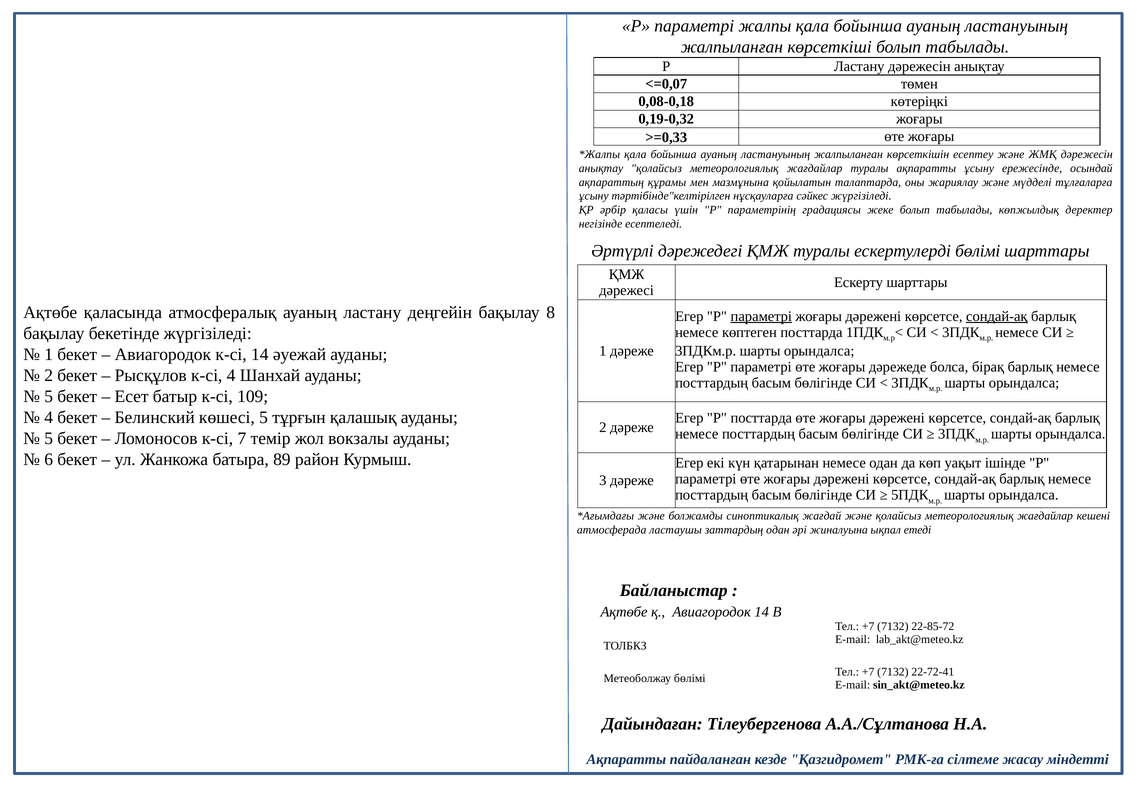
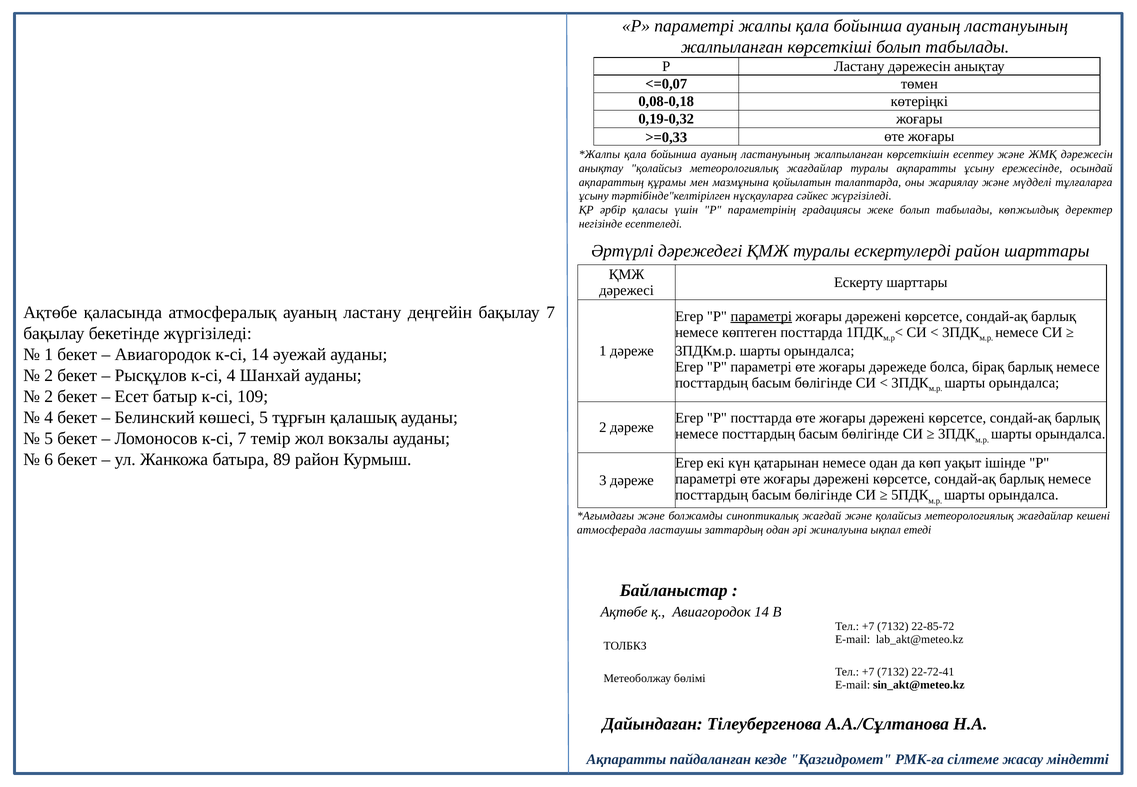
ескертулерді бөлімі: бөлімі -> район
бақылау 8: 8 -> 7
сондай-ақ at (997, 316) underline: present -> none
5 at (49, 396): 5 -> 2
